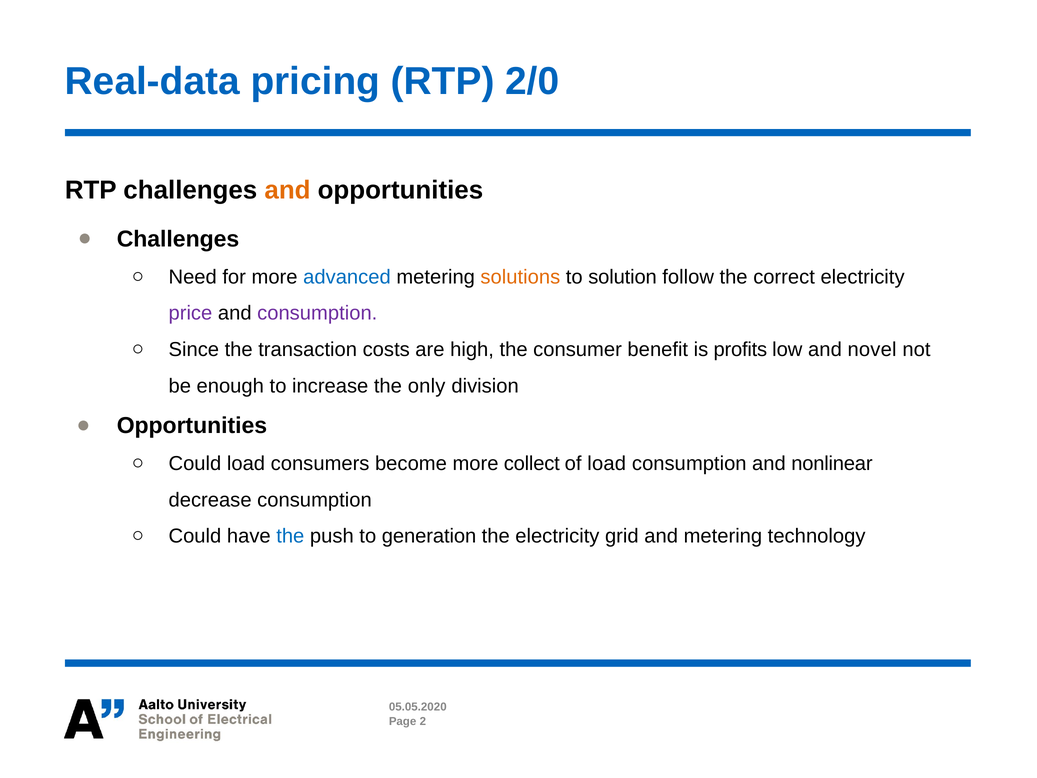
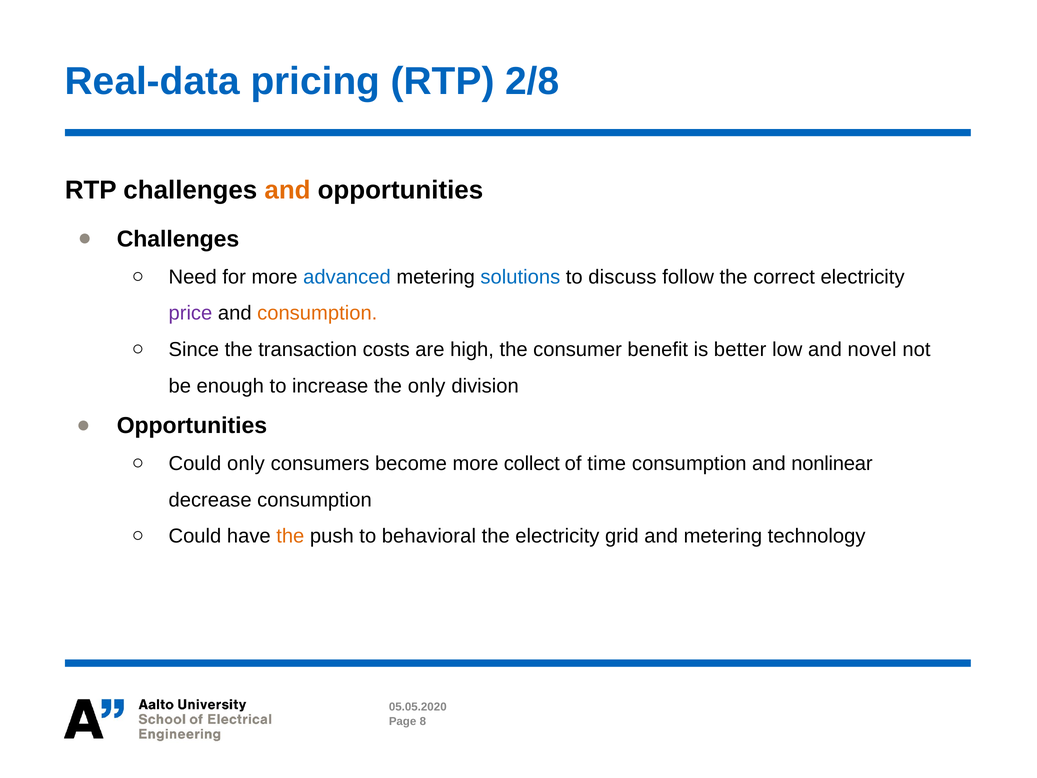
2/0: 2/0 -> 2/8
solutions colour: orange -> blue
solution: solution -> discuss
consumption at (317, 313) colour: purple -> orange
profits: profits -> better
Could load: load -> only
of load: load -> time
the at (290, 536) colour: blue -> orange
generation: generation -> behavioral
2: 2 -> 8
